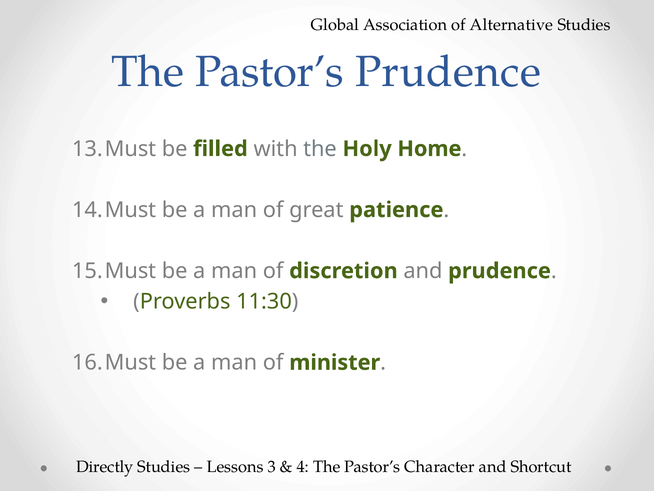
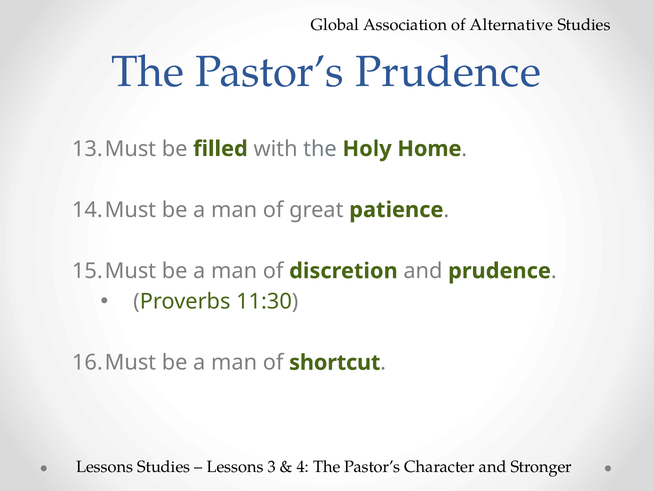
minister: minister -> shortcut
Directly at (105, 466): Directly -> Lessons
Shortcut: Shortcut -> Stronger
